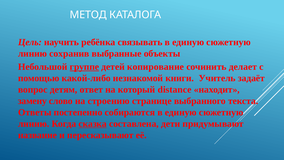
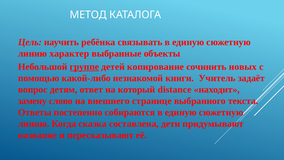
сохранив: сохранив -> характер
делает: делает -> новых
строению: строению -> внешнего
сказка underline: present -> none
